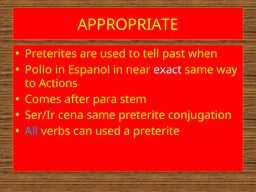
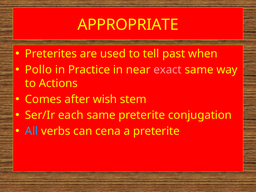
Espanol: Espanol -> Practice
exact colour: white -> pink
para: para -> wish
cena: cena -> each
can used: used -> cena
